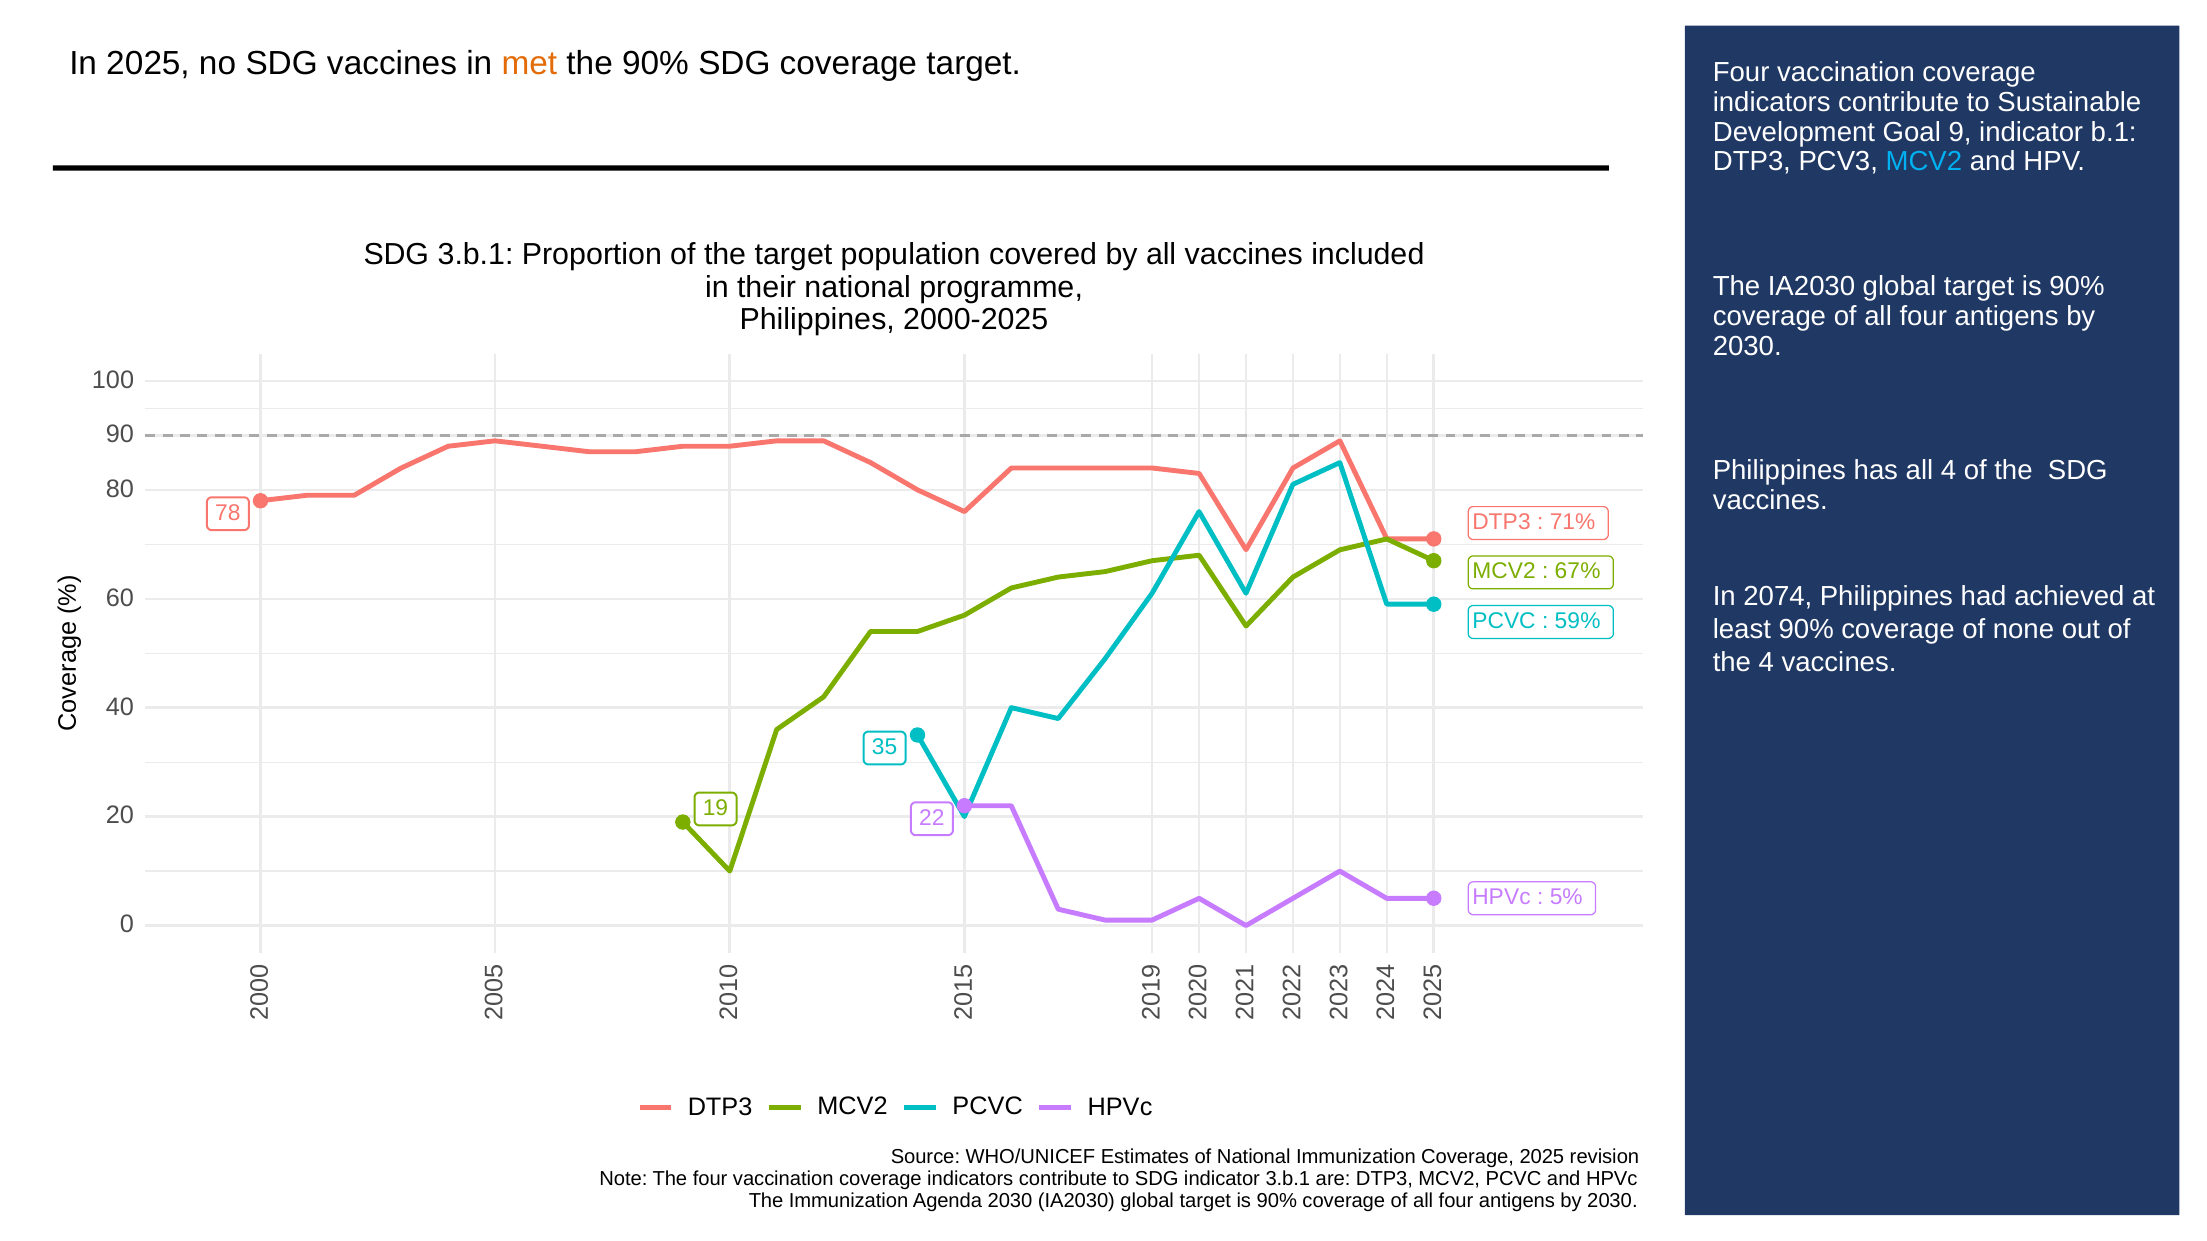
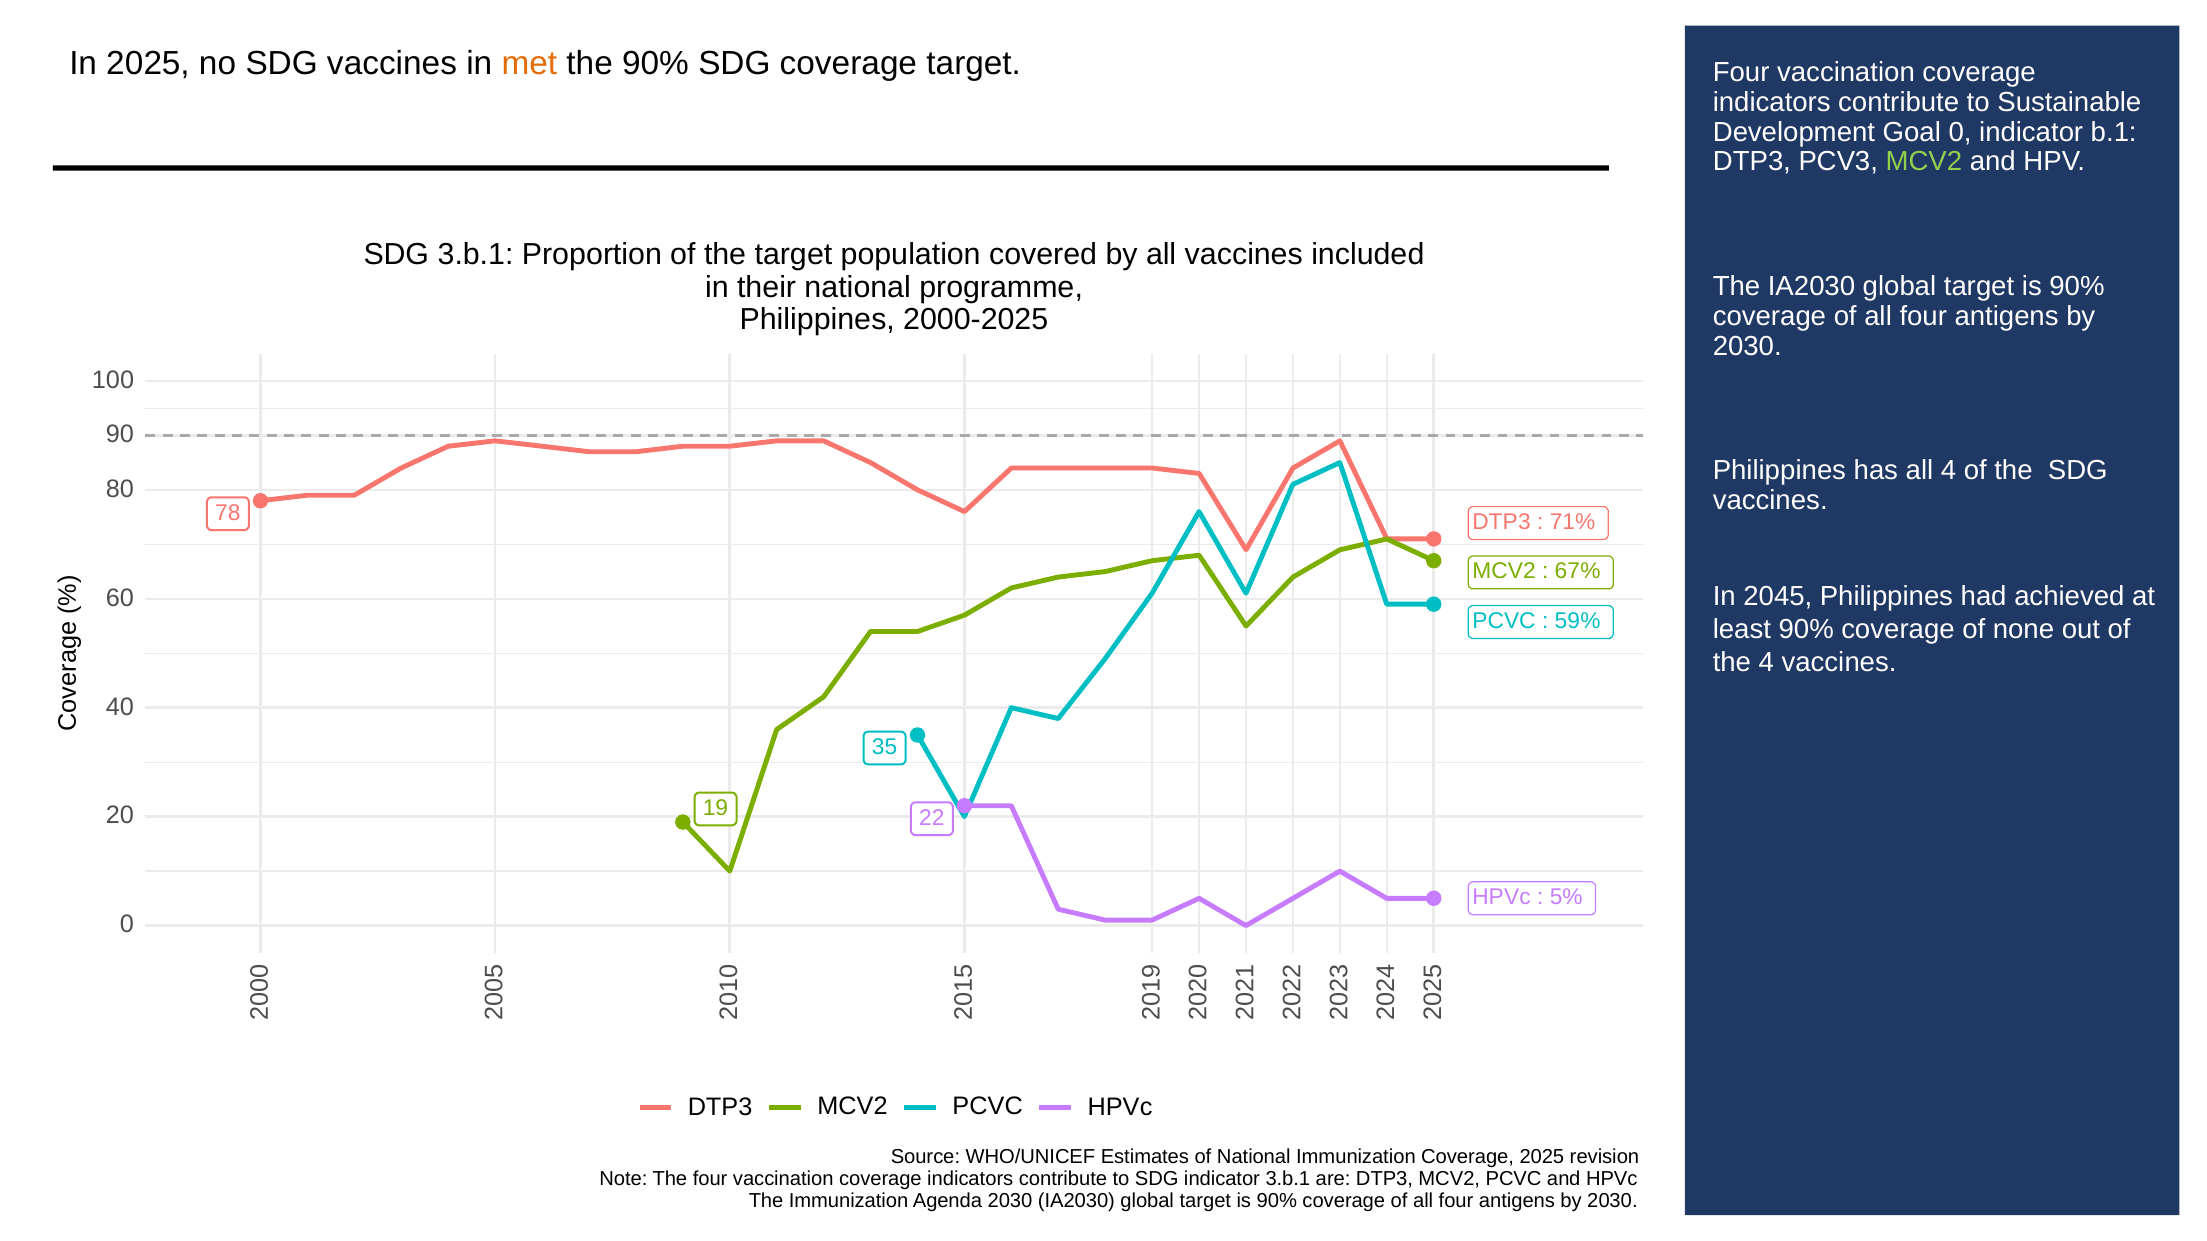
Goal 9: 9 -> 0
MCV2 at (1924, 162) colour: light blue -> light green
2074: 2074 -> 2045
